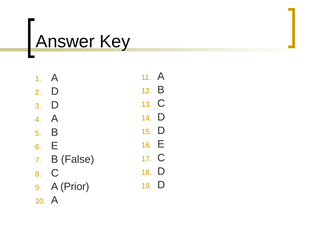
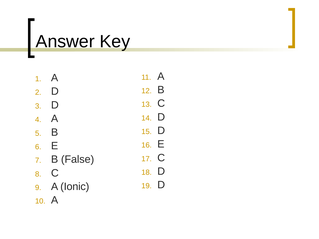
Prior: Prior -> Ionic
